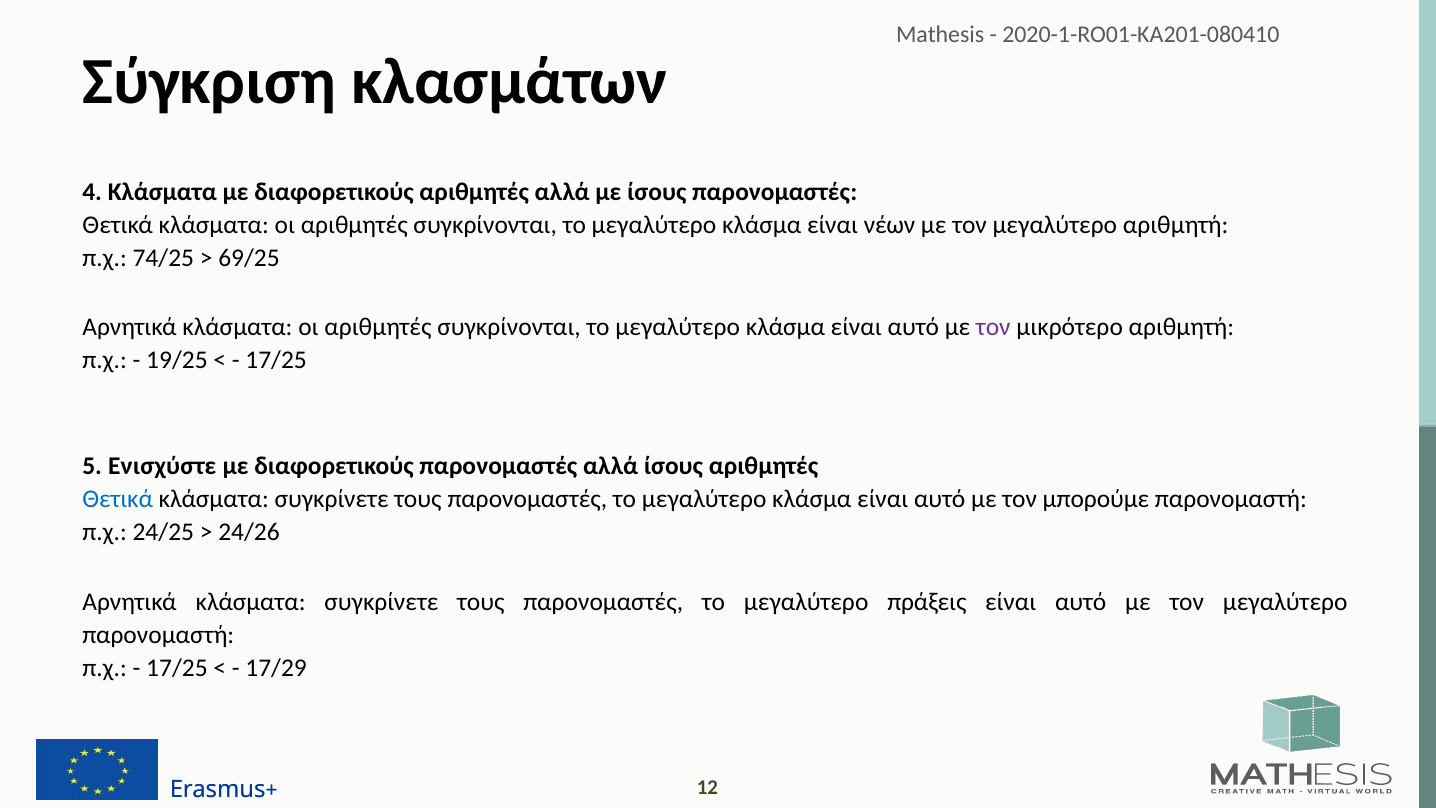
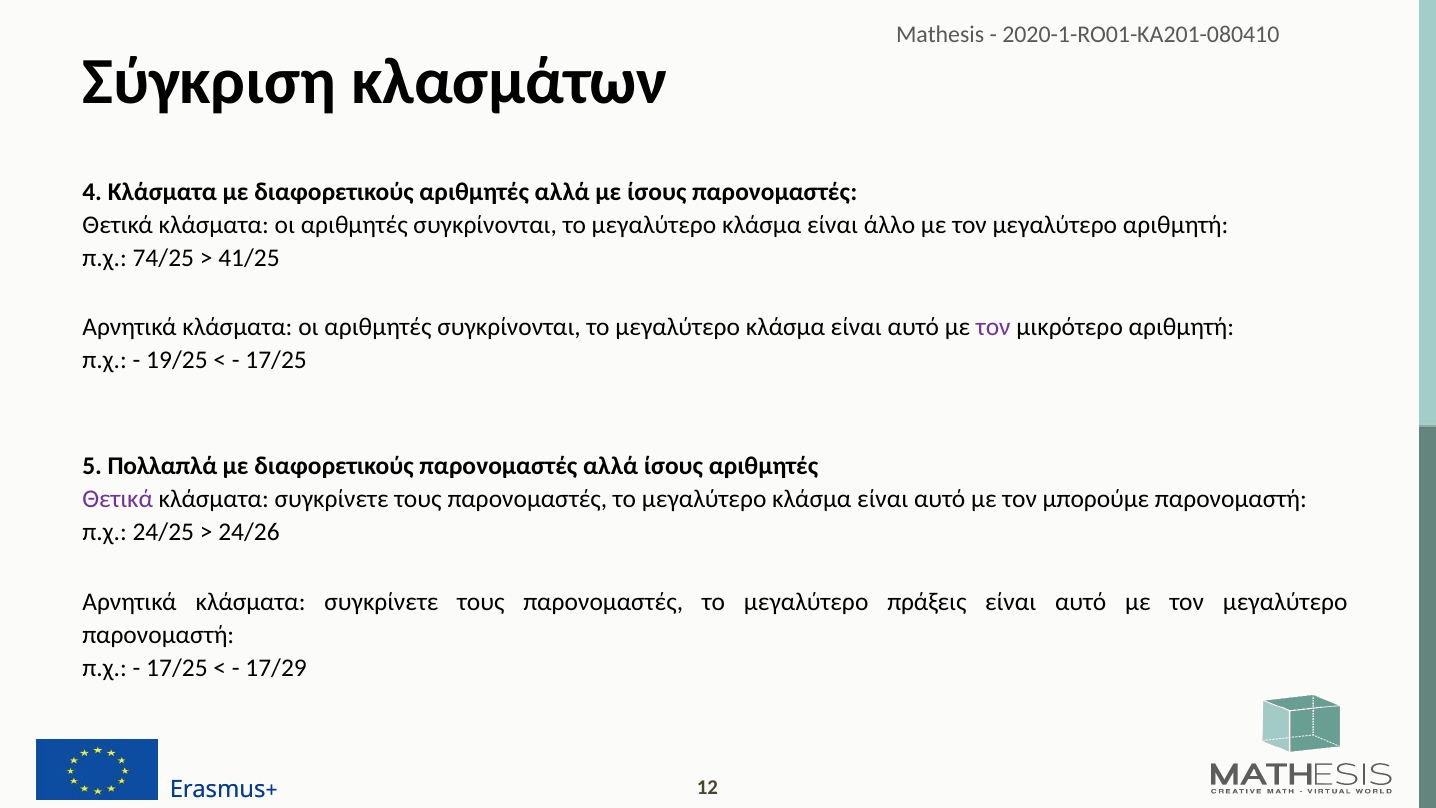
νέων: νέων -> άλλο
69/25: 69/25 -> 41/25
Ενισχύστε: Ενισχύστε -> Πολλαπλά
Θετικά at (118, 499) colour: blue -> purple
